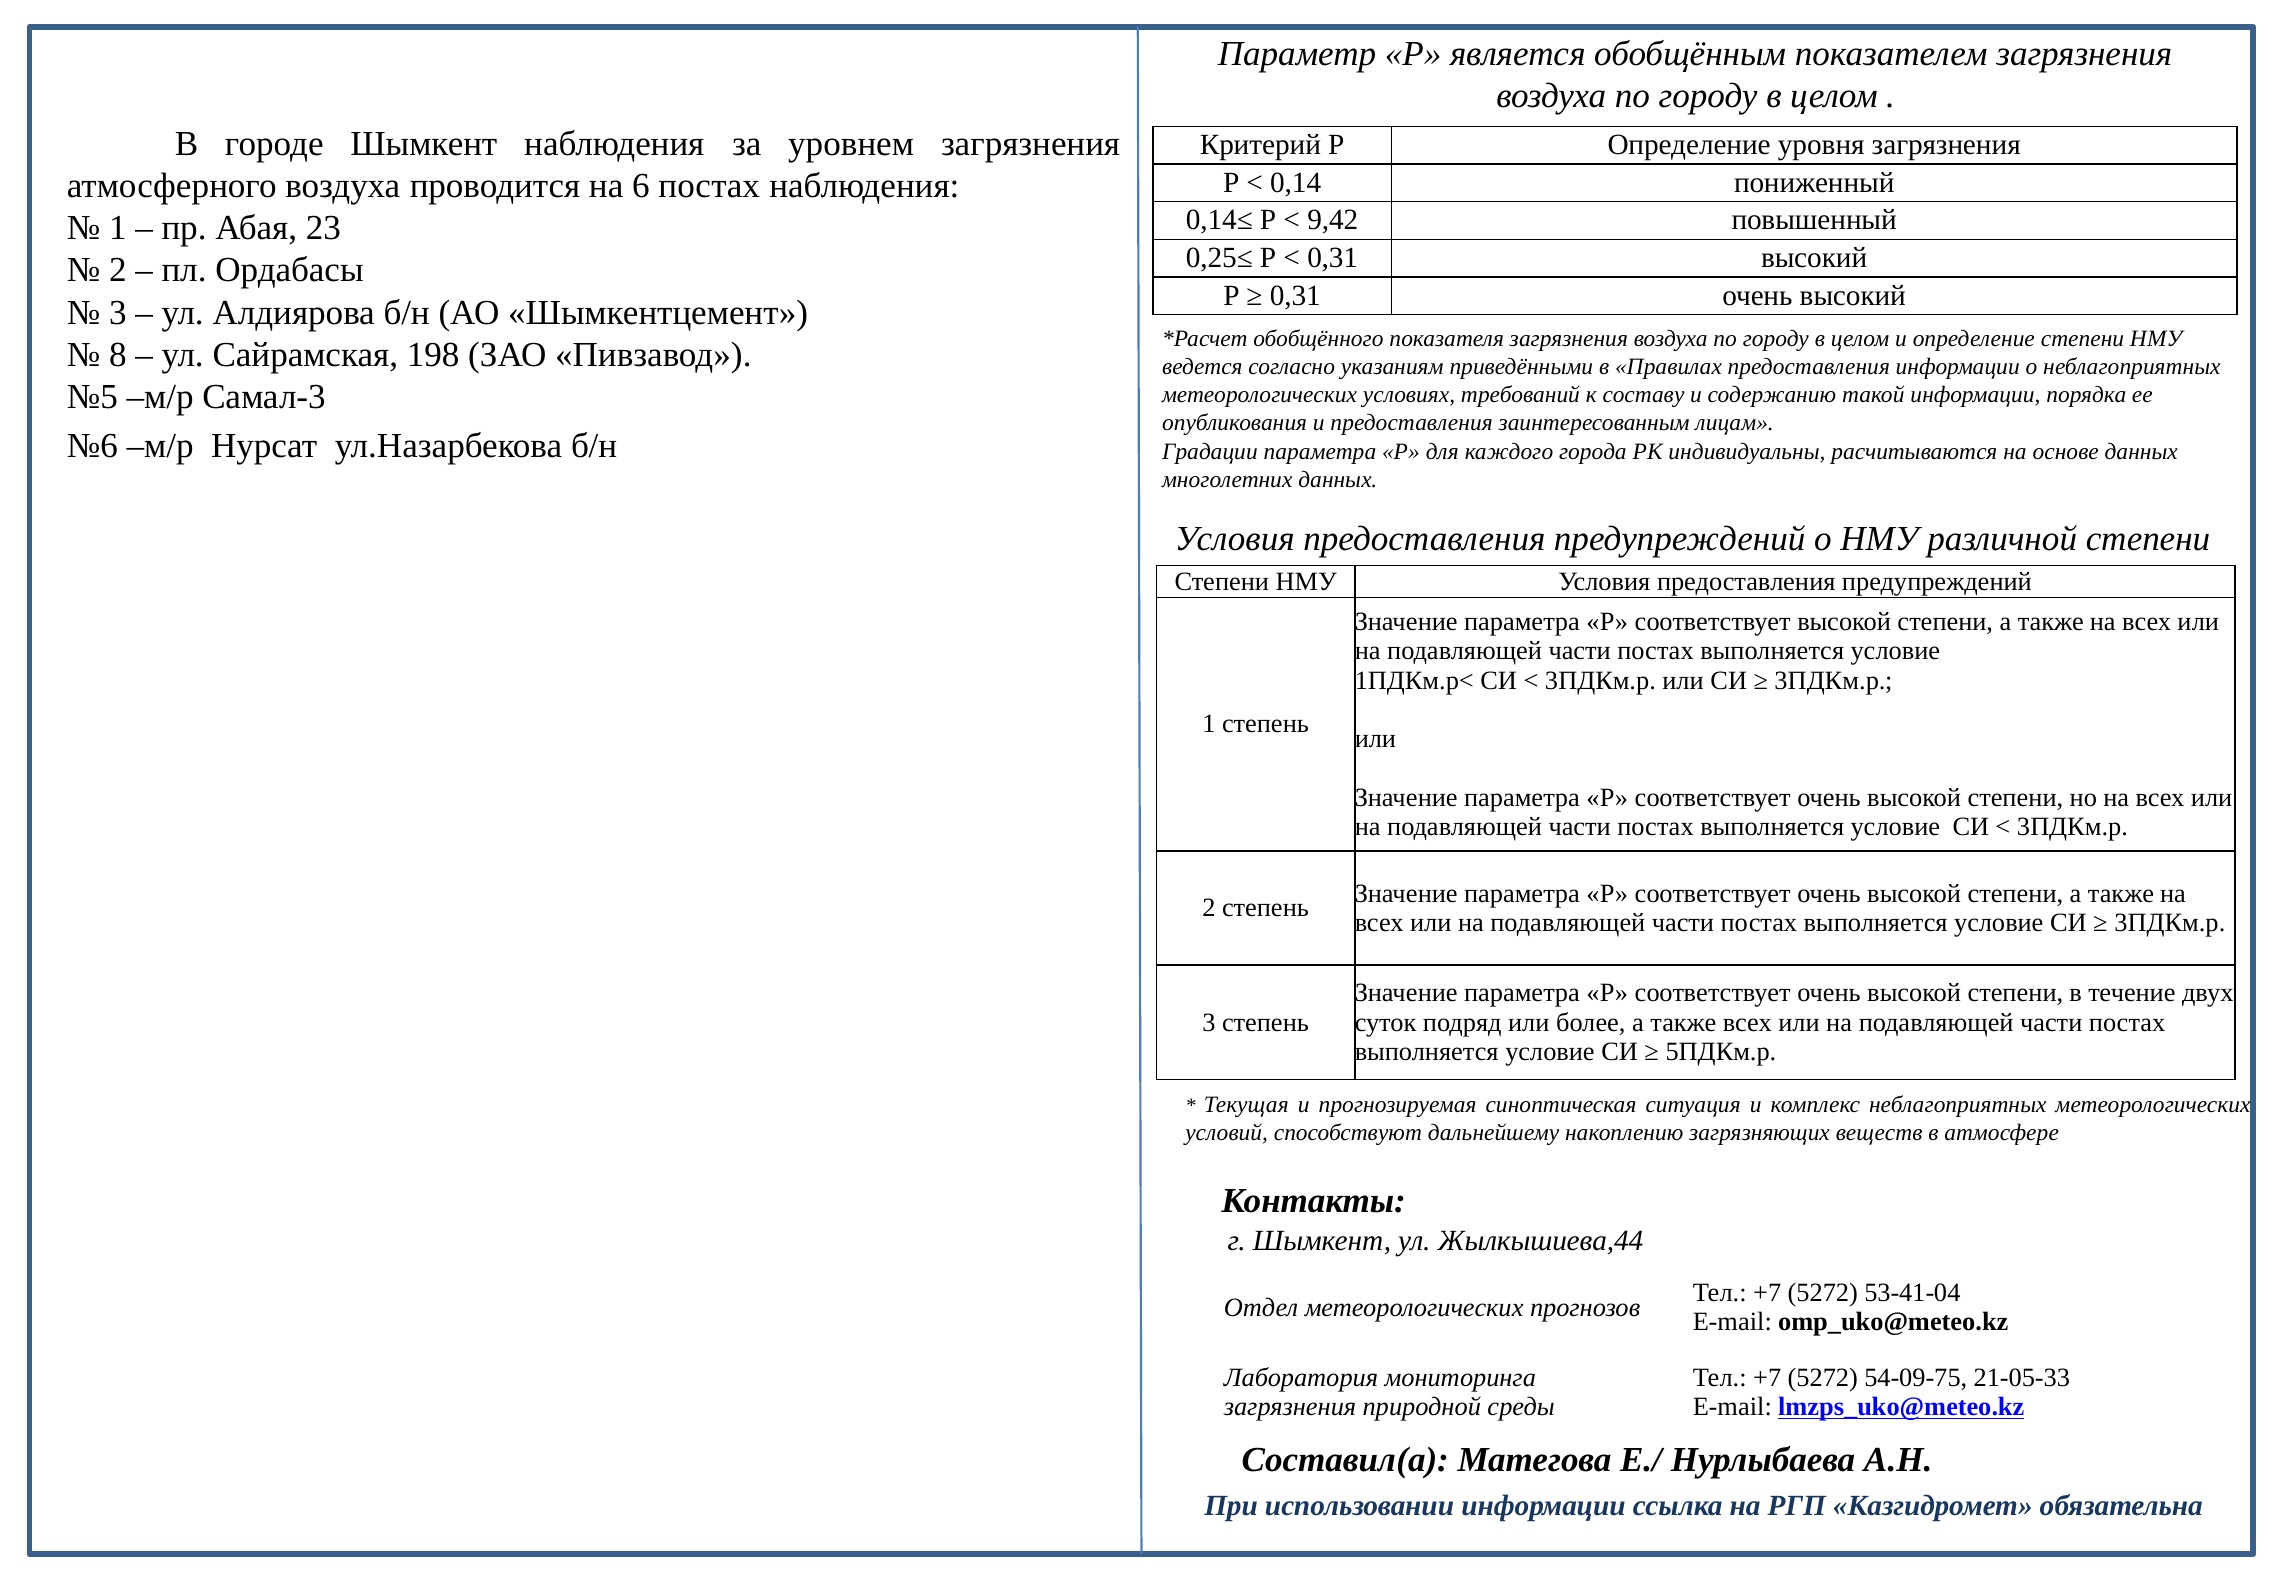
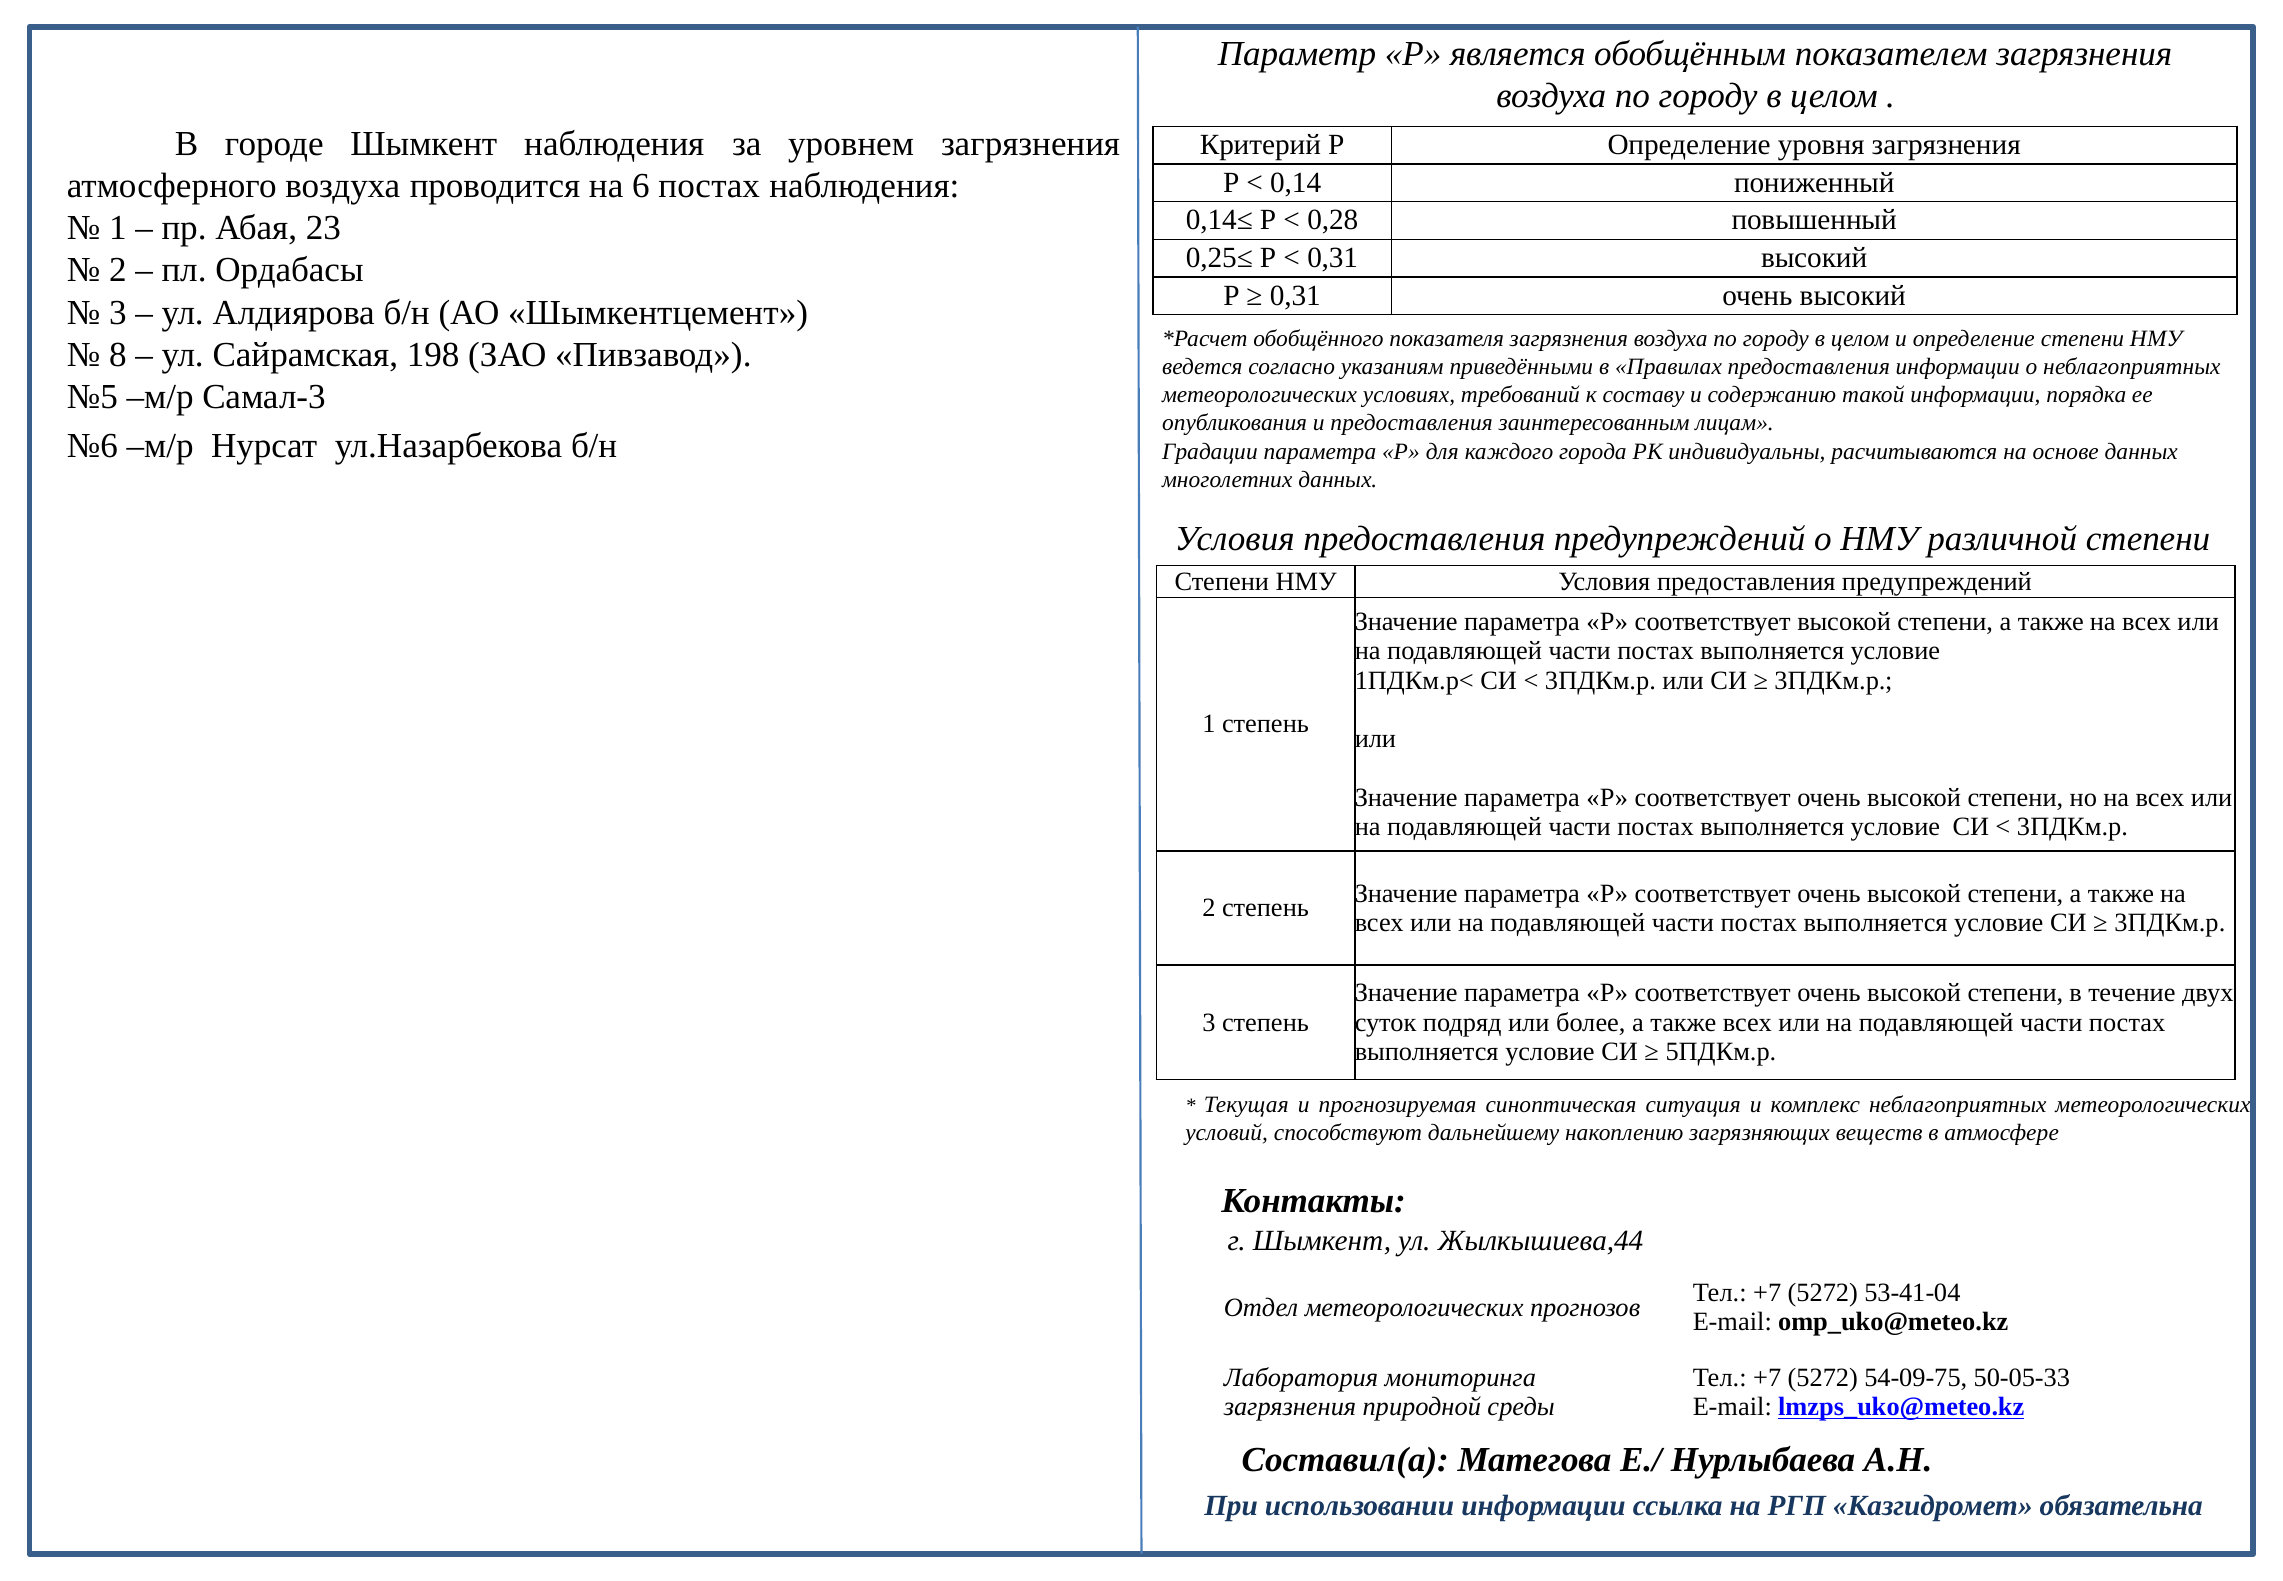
9,42: 9,42 -> 0,28
21-05-33: 21-05-33 -> 50-05-33
